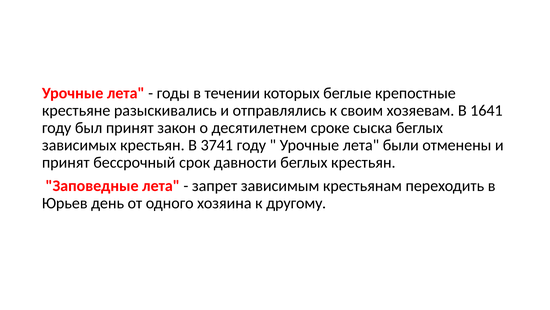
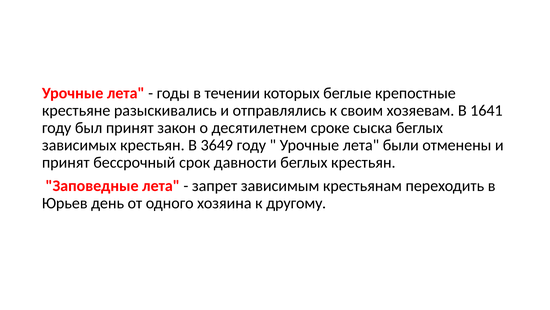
3741: 3741 -> 3649
